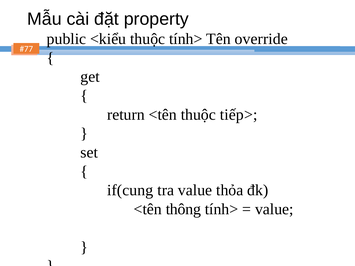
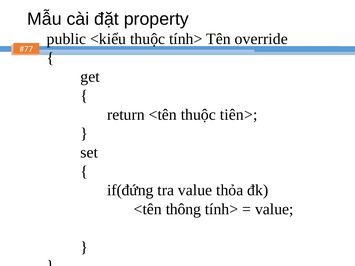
tiếp>: tiếp> -> tiên>
if(cung: if(cung -> if(đứng
